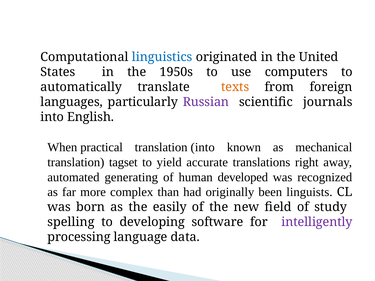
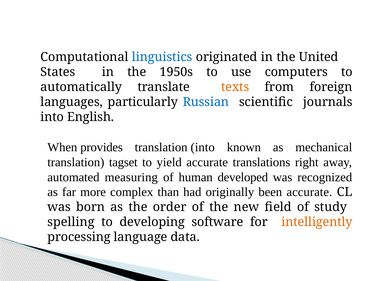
Russian colour: purple -> blue
practical: practical -> provides
generating: generating -> measuring
been linguists: linguists -> accurate
easily: easily -> order
intelligently colour: purple -> orange
